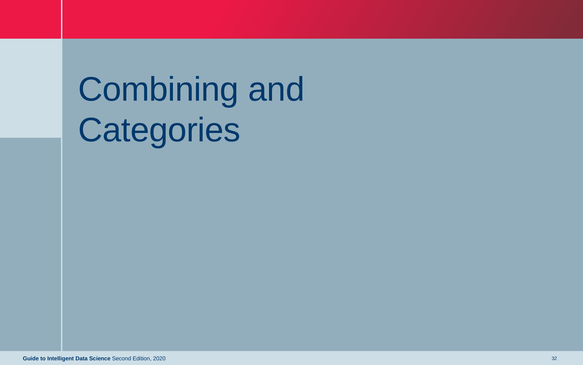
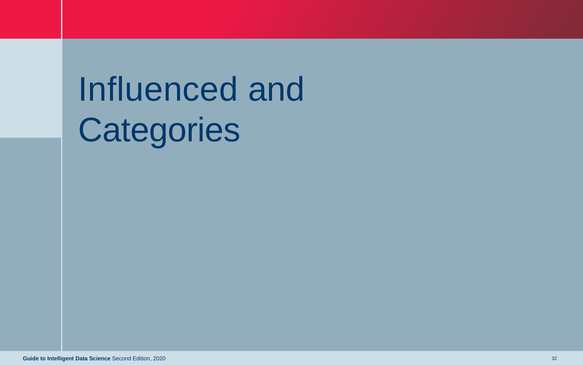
Combining: Combining -> Influenced
